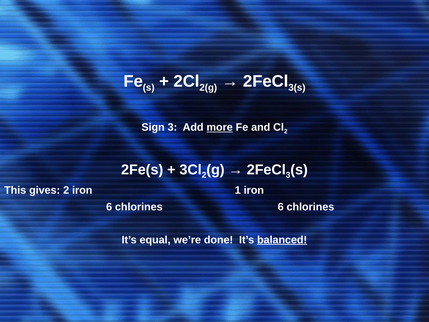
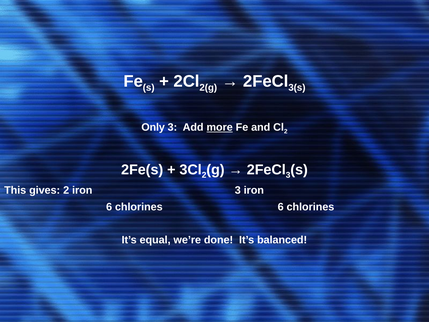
Sign: Sign -> Only
iron 1: 1 -> 3
balanced underline: present -> none
